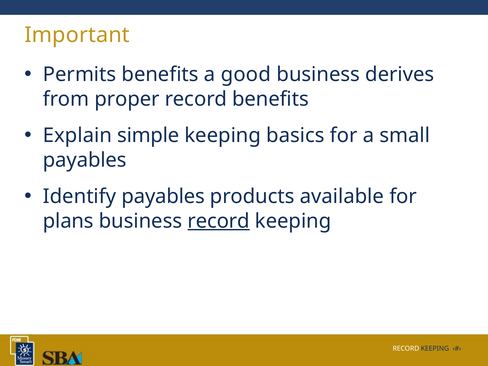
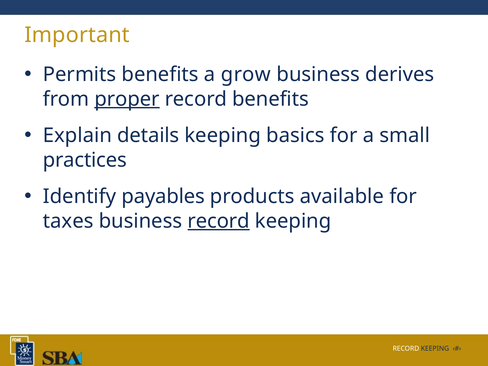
good: good -> grow
proper underline: none -> present
simple: simple -> details
payables at (85, 160): payables -> practices
plans: plans -> taxes
